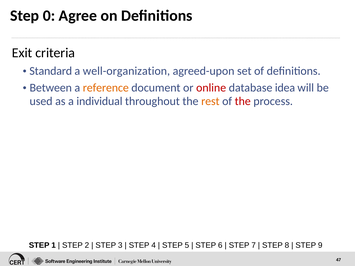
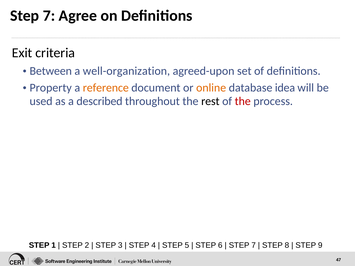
0 at (49, 16): 0 -> 7
Standard: Standard -> Between
Between: Between -> Property
online colour: red -> orange
individual: individual -> described
rest colour: orange -> black
